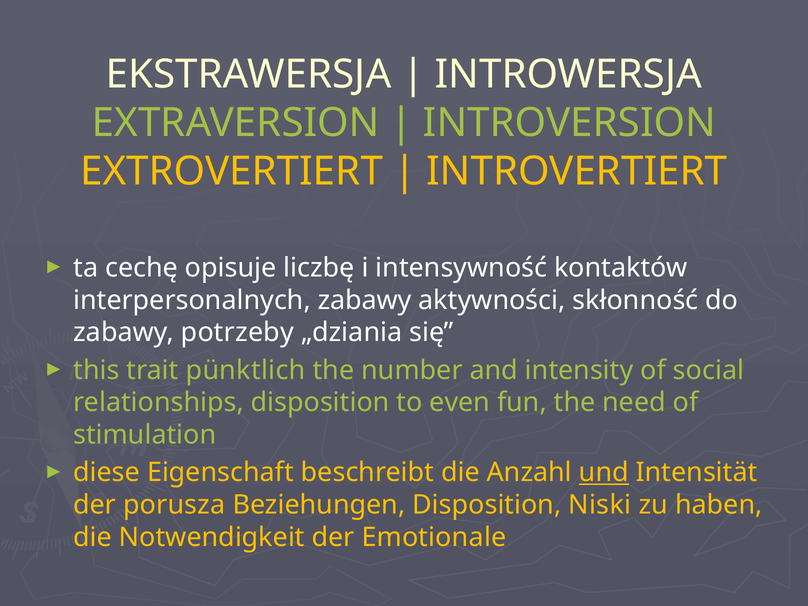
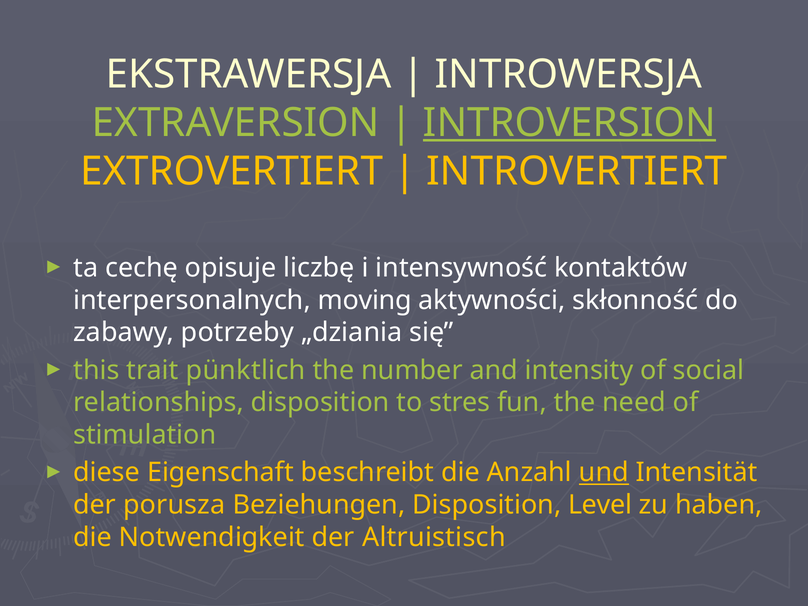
INTROVERSION underline: none -> present
interpersonalnych zabawy: zabawy -> moving
even: even -> stres
Niski: Niski -> Level
Emotionale: Emotionale -> Altruistisch
